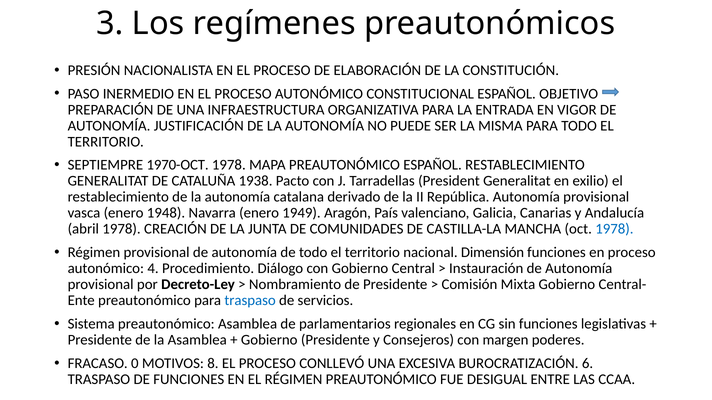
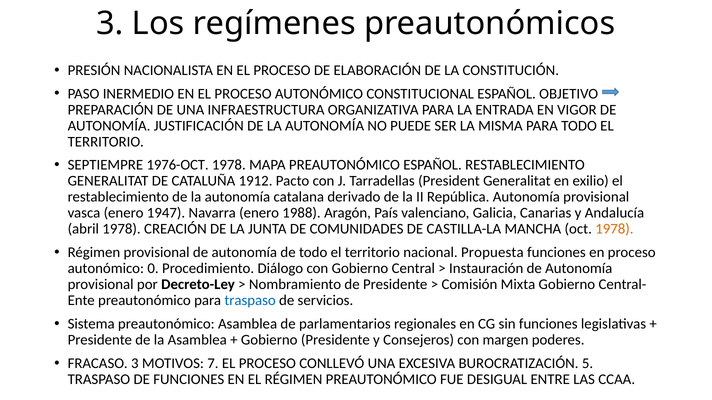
1970-OCT: 1970-OCT -> 1976-OCT
1938: 1938 -> 1912
1948: 1948 -> 1947
1949: 1949 -> 1988
1978 at (614, 229) colour: blue -> orange
Dimensión: Dimensión -> Propuesta
4: 4 -> 0
FRACASO 0: 0 -> 3
8: 8 -> 7
6: 6 -> 5
